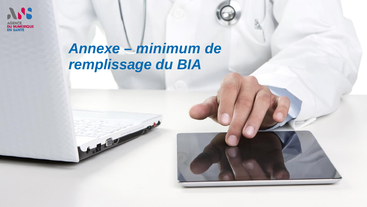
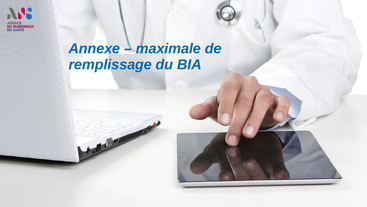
minimum: minimum -> maximale
